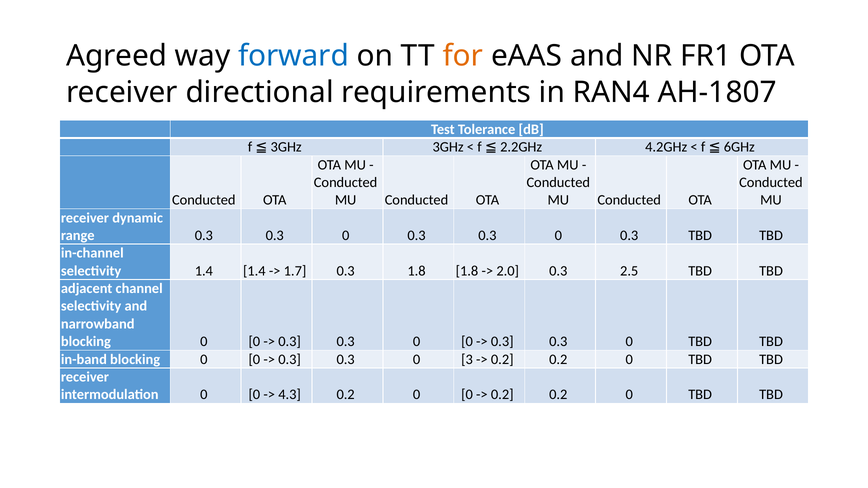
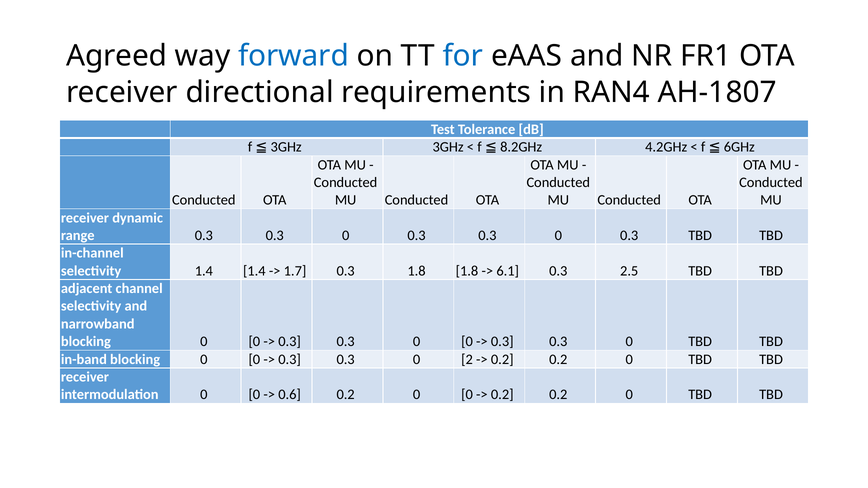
for colour: orange -> blue
2.2GHz: 2.2GHz -> 8.2GHz
2.0: 2.0 -> 6.1
3: 3 -> 2
4.3: 4.3 -> 0.6
